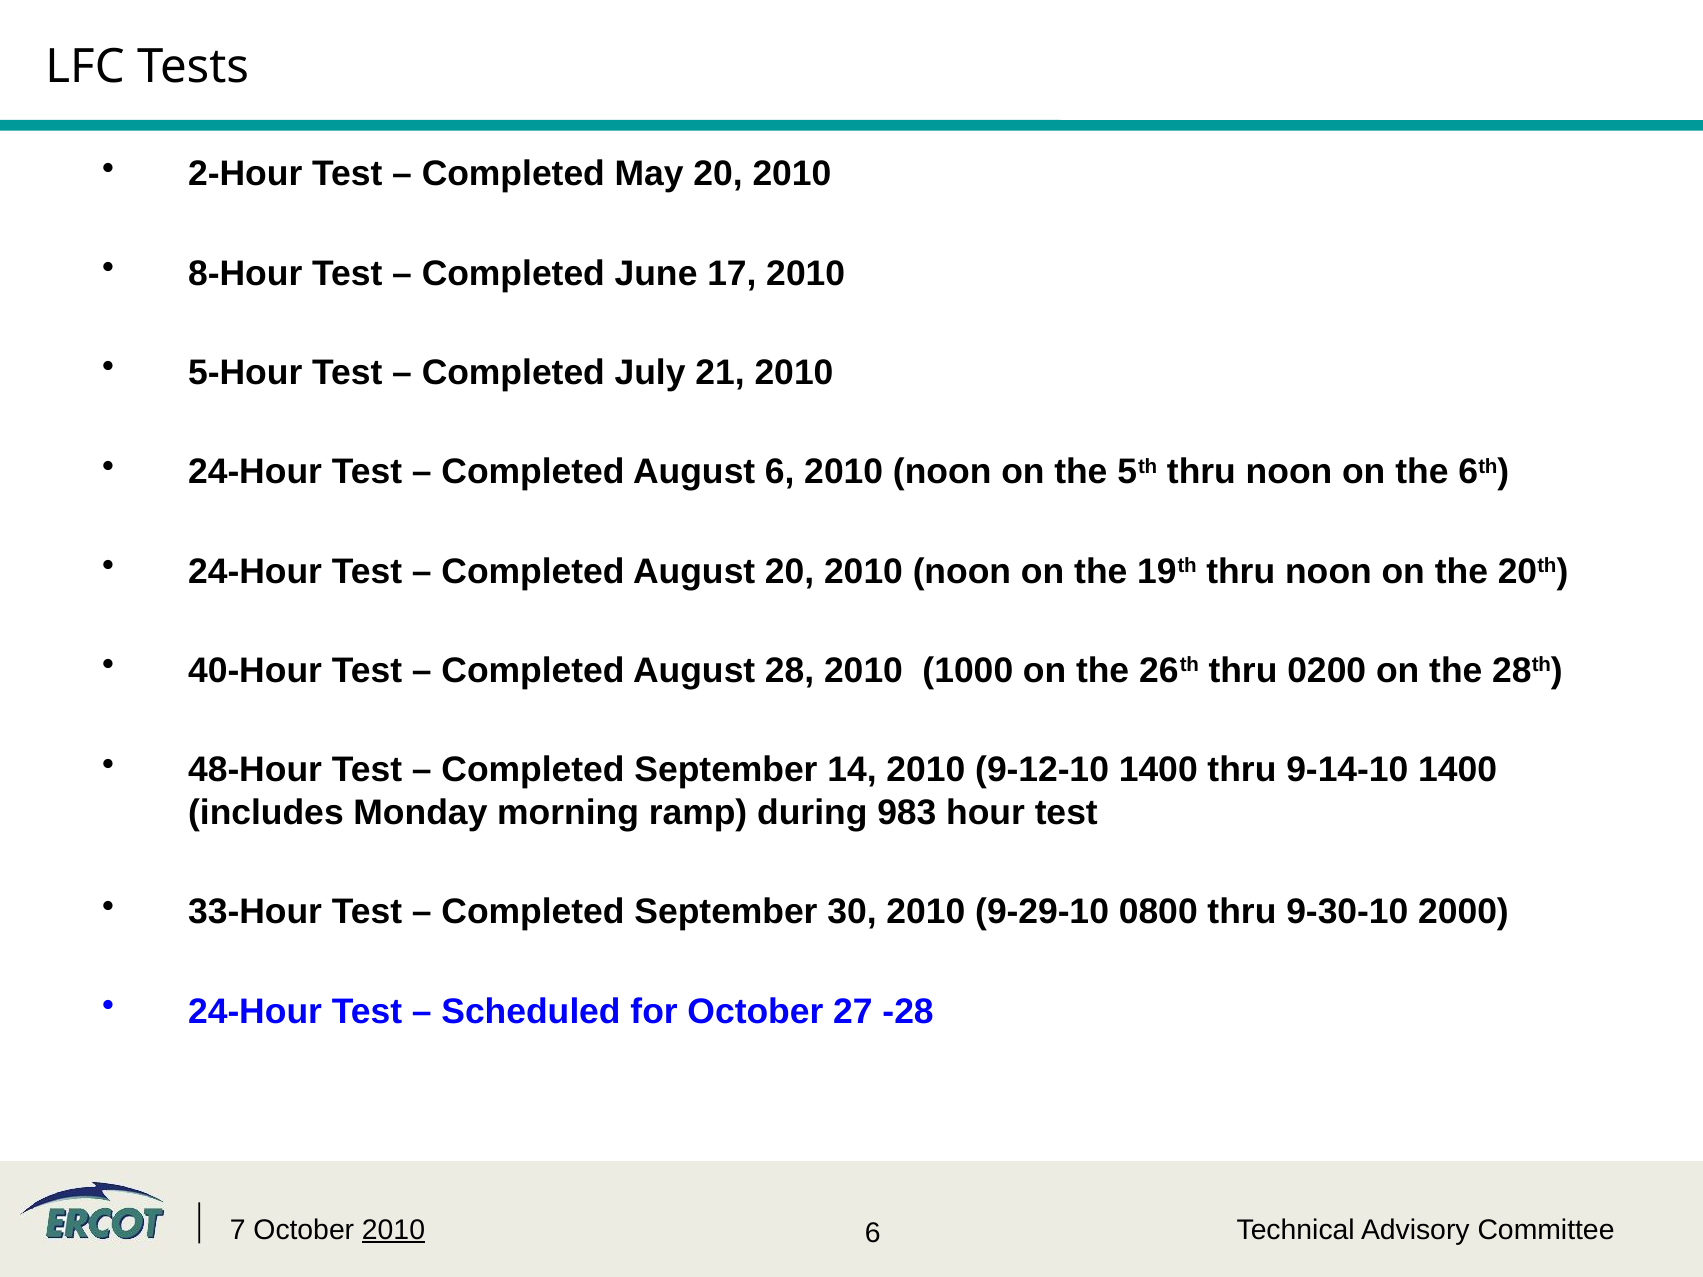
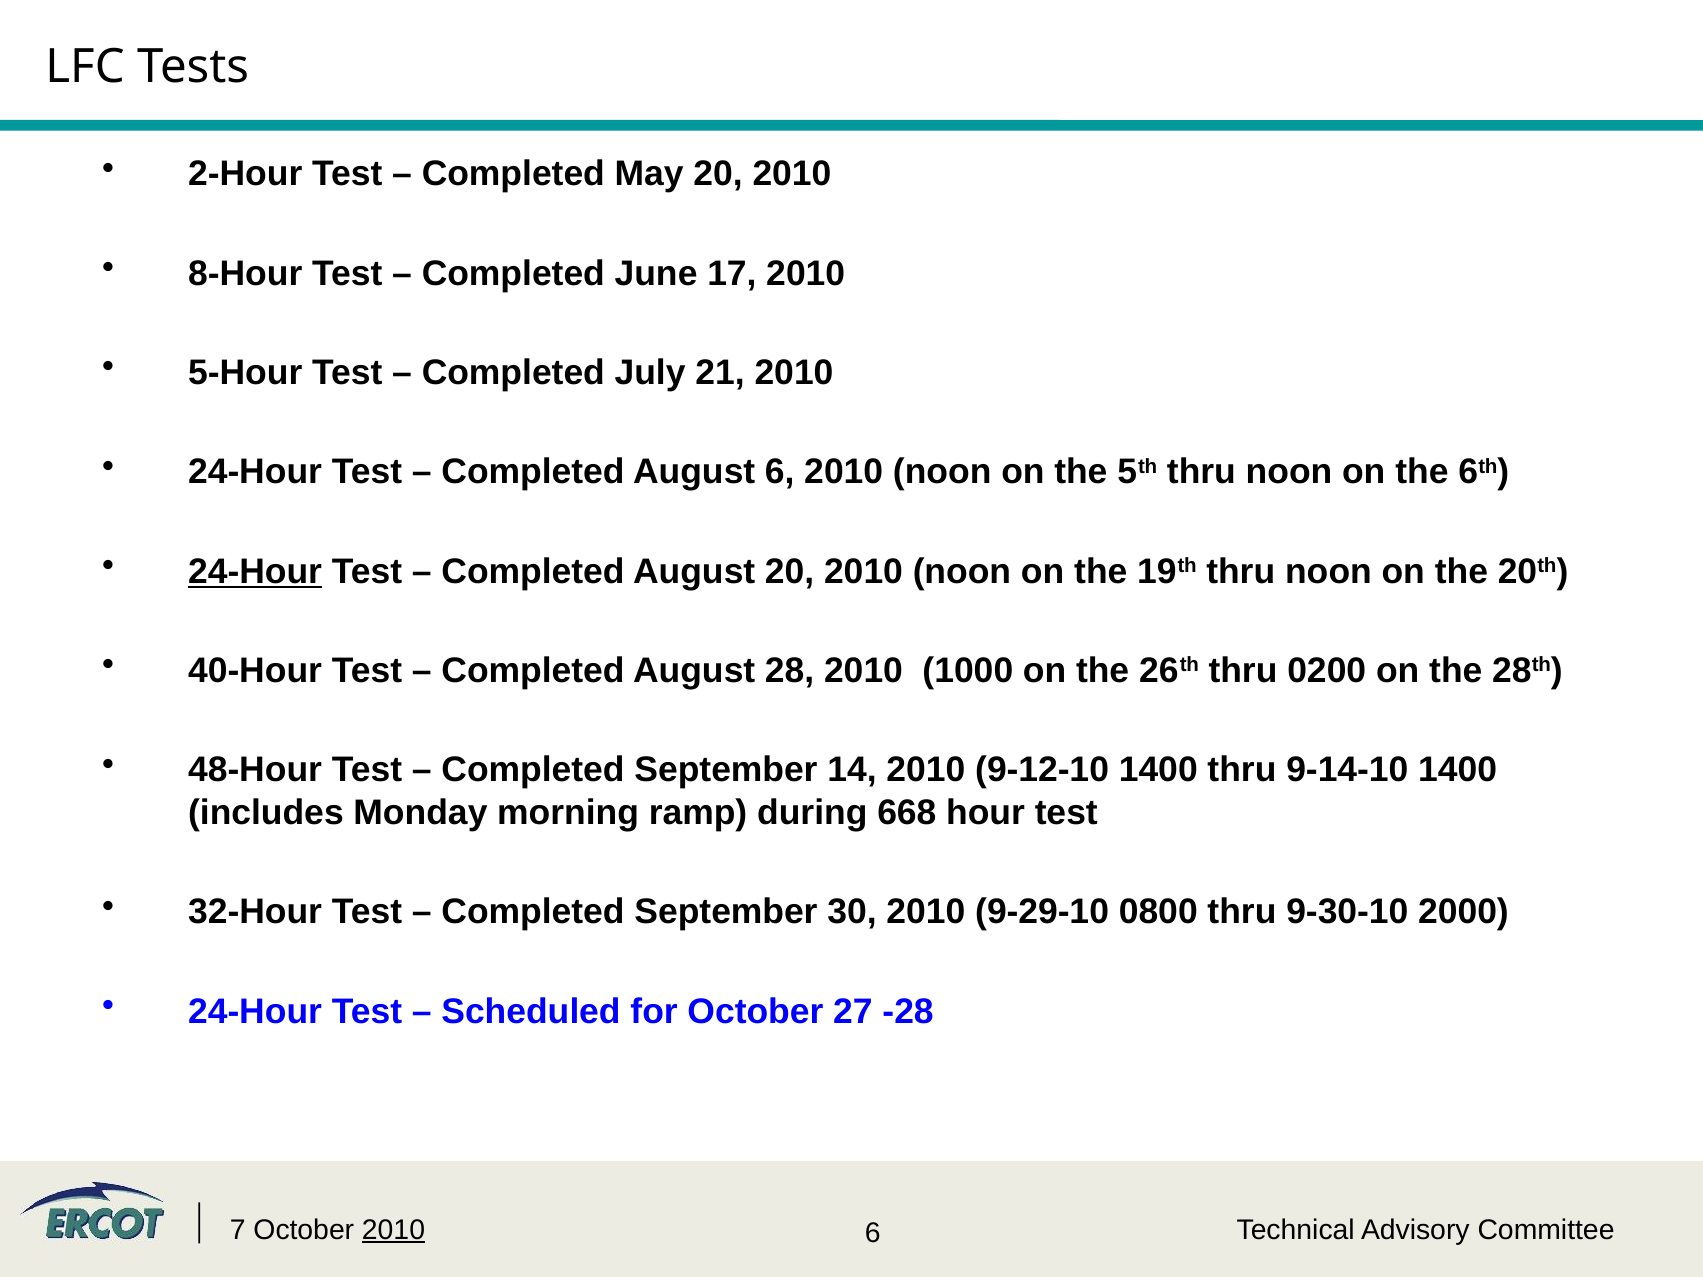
24-Hour at (255, 572) underline: none -> present
983: 983 -> 668
33-Hour: 33-Hour -> 32-Hour
